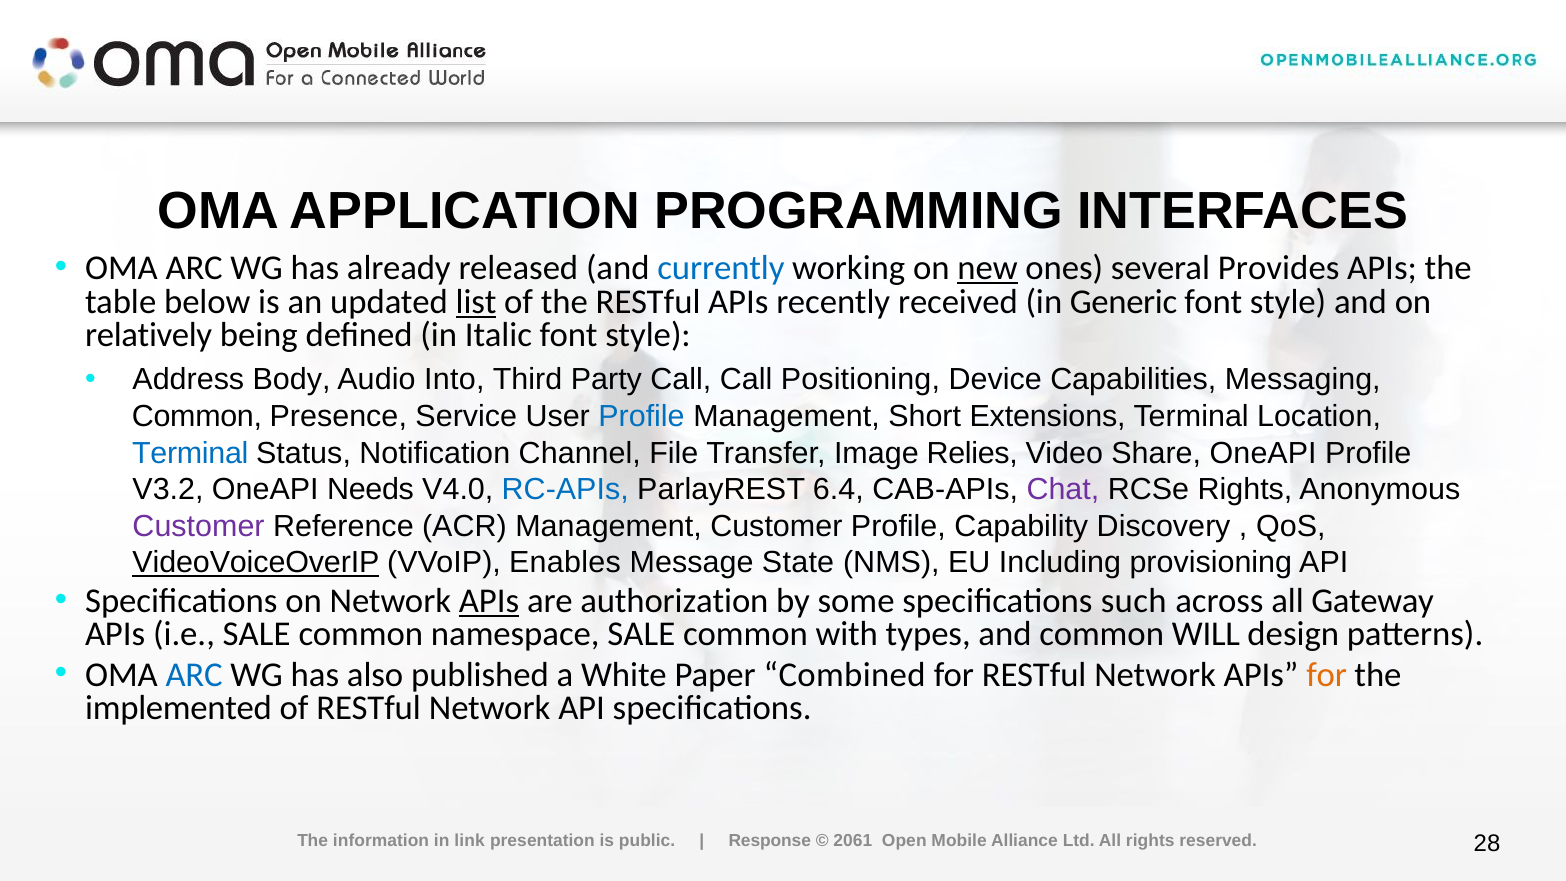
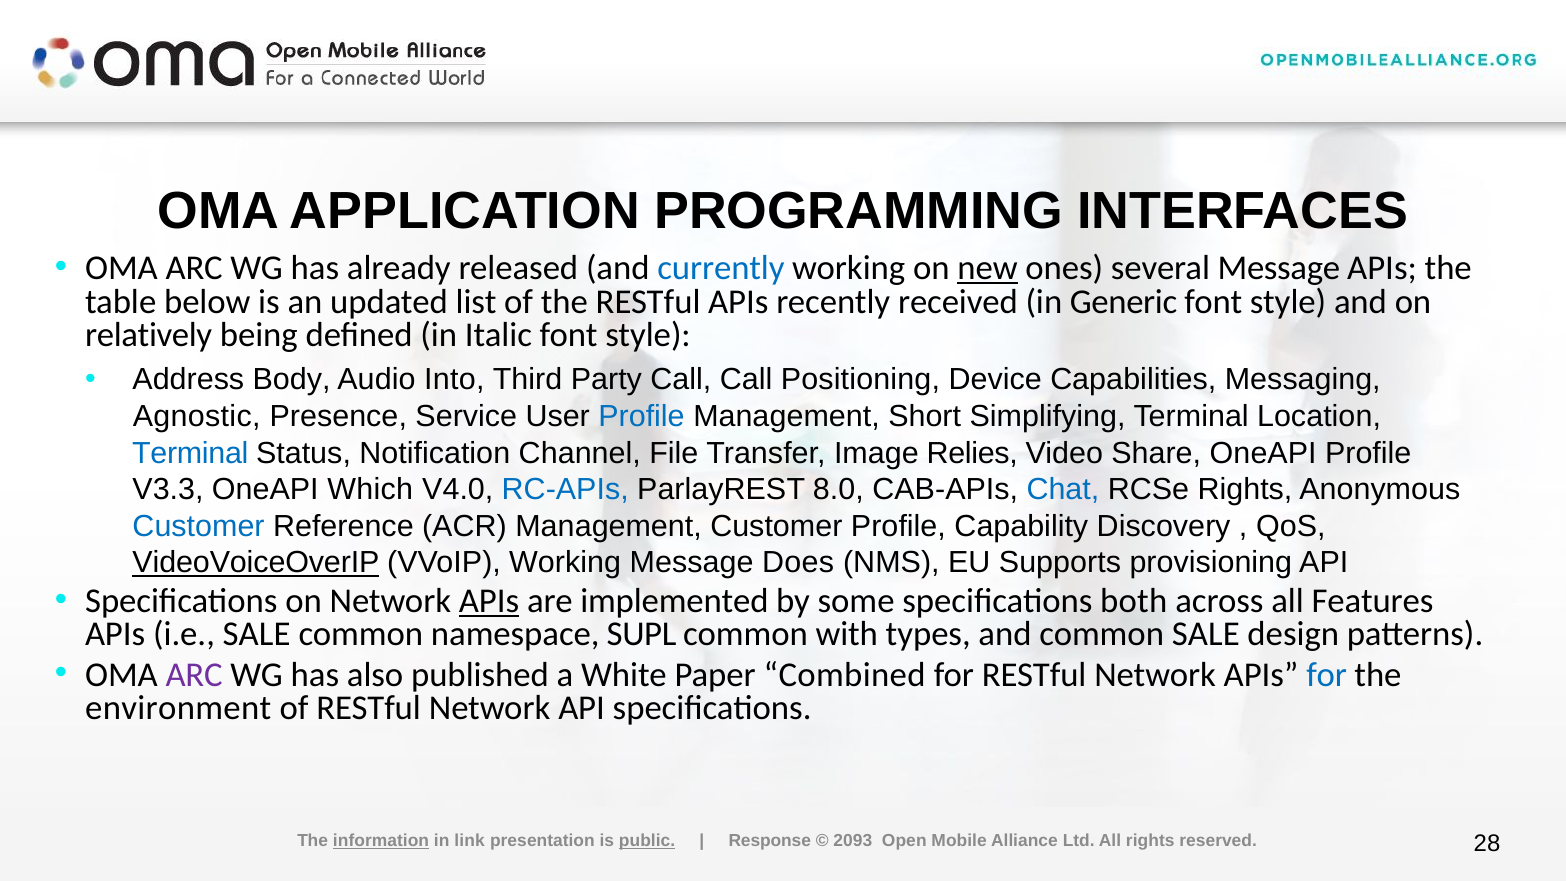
several Provides: Provides -> Message
list underline: present -> none
Common at (197, 416): Common -> Agnostic
Extensions: Extensions -> Simplifying
V3.2: V3.2 -> V3.3
Needs: Needs -> Which
6.4: 6.4 -> 8.0
Chat colour: purple -> blue
Customer at (199, 526) colour: purple -> blue
VVoIP Enables: Enables -> Working
State: State -> Does
Including: Including -> Supports
authorization: authorization -> implemented
such: such -> both
Gateway: Gateway -> Features
namespace SALE: SALE -> SUPL
common WILL: WILL -> SALE
ARC at (194, 675) colour: blue -> purple
for at (1327, 675) colour: orange -> blue
implemented: implemented -> environment
information underline: none -> present
public underline: none -> present
2061: 2061 -> 2093
